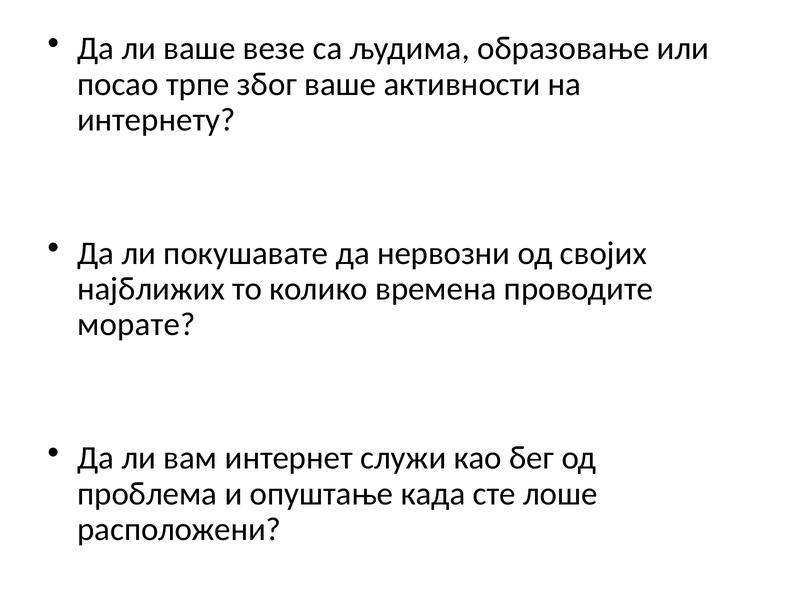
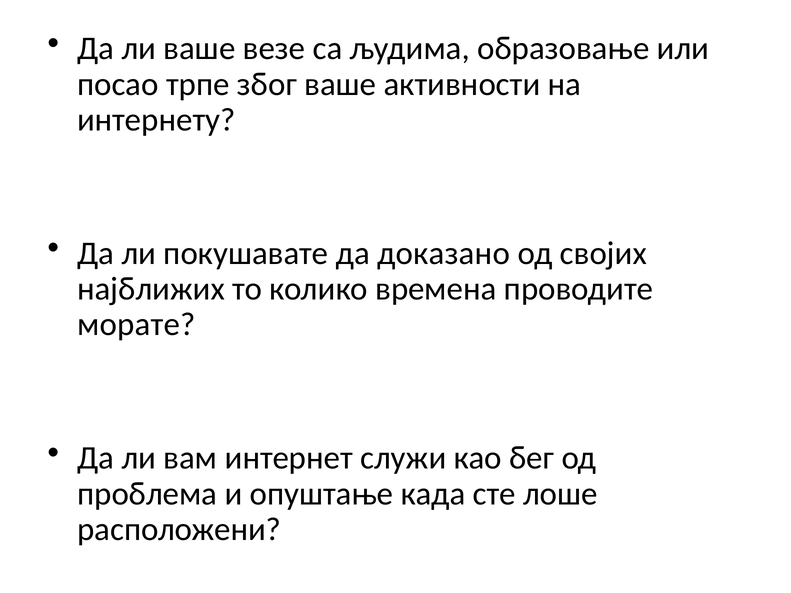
нервозни: нервозни -> доказано
